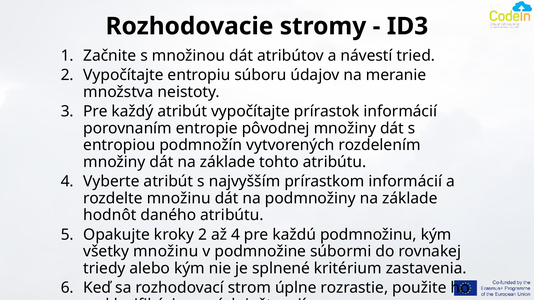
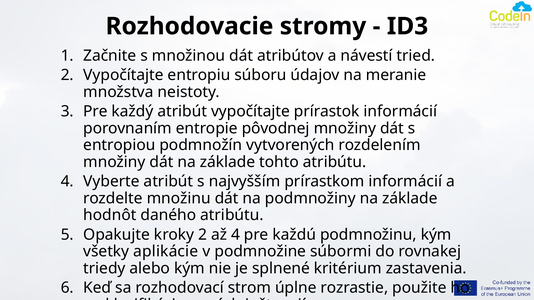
všetky množinu: množinu -> aplikácie
